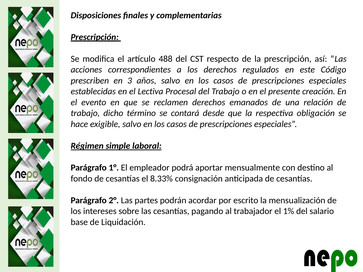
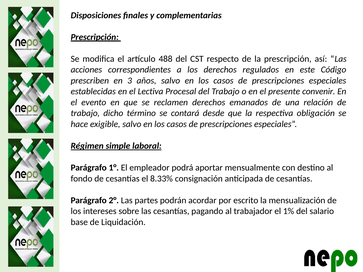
creación: creación -> convenir
